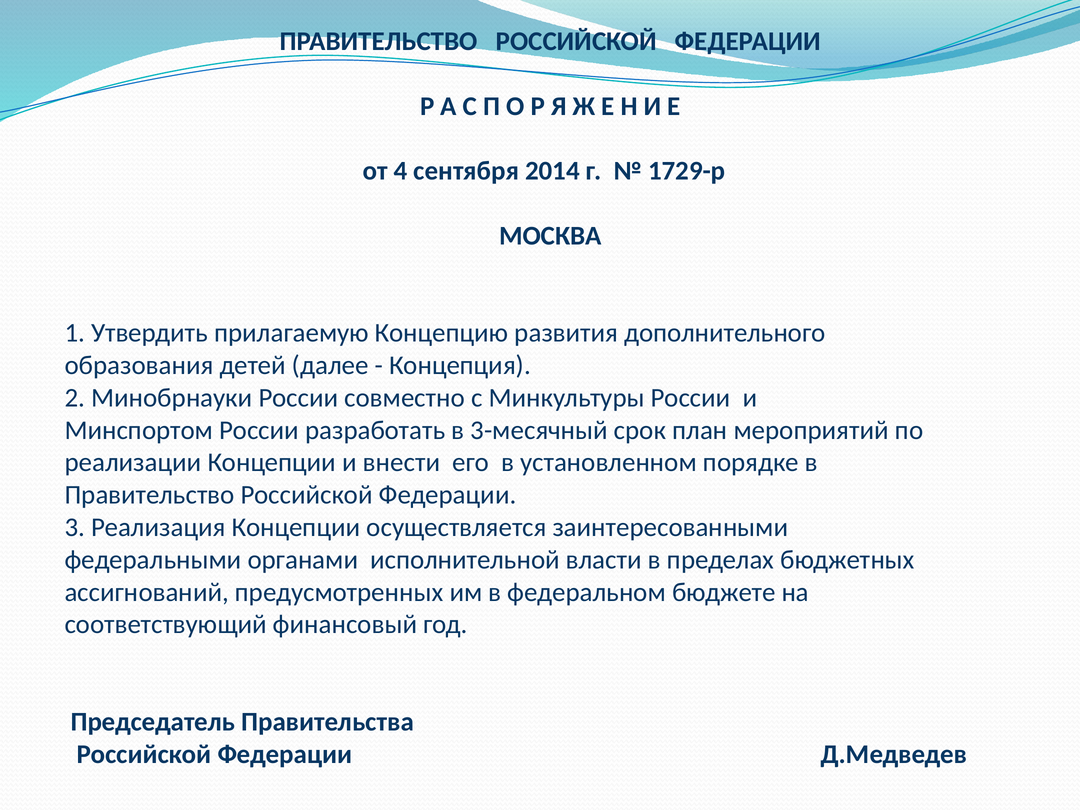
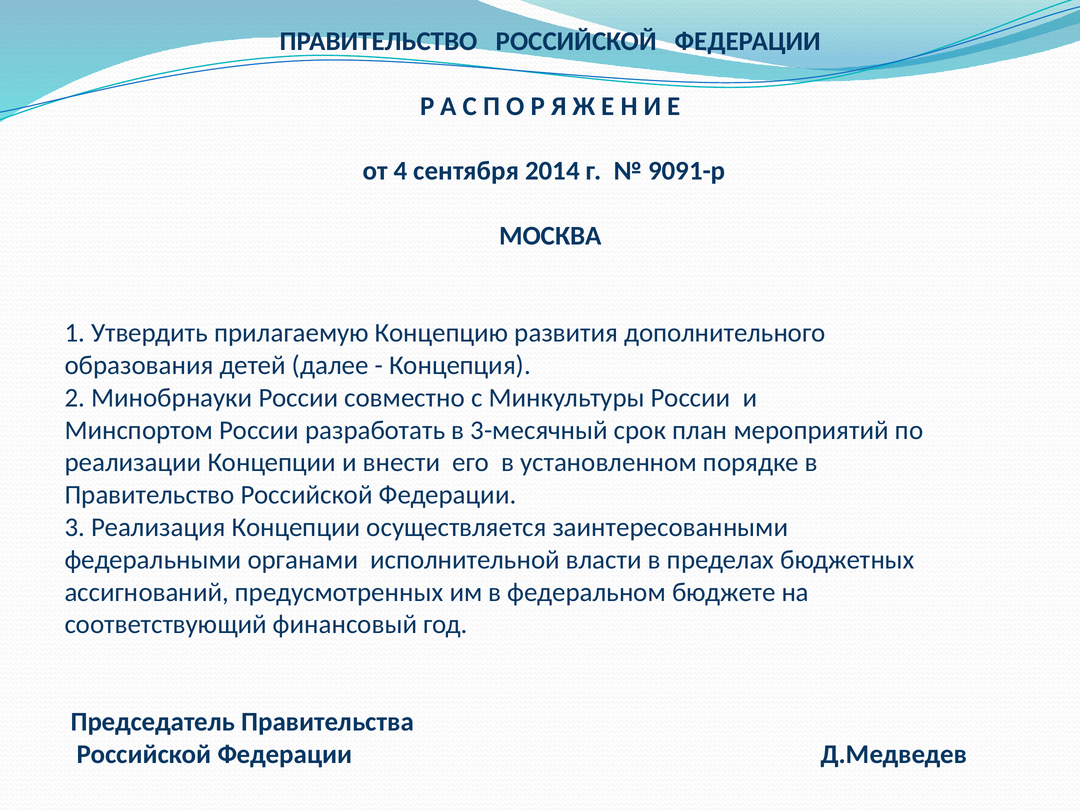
1729-р: 1729-р -> 9091-р
